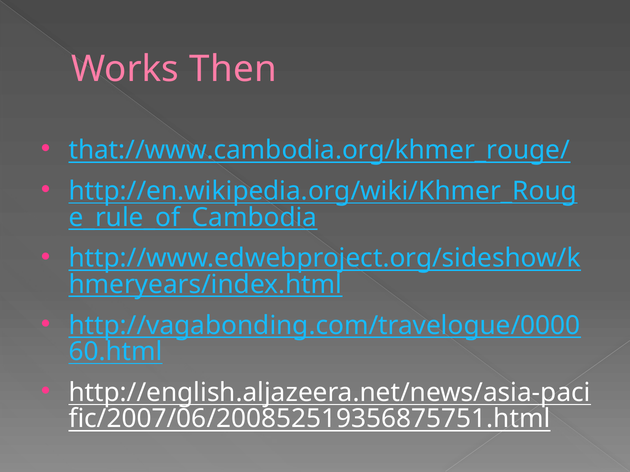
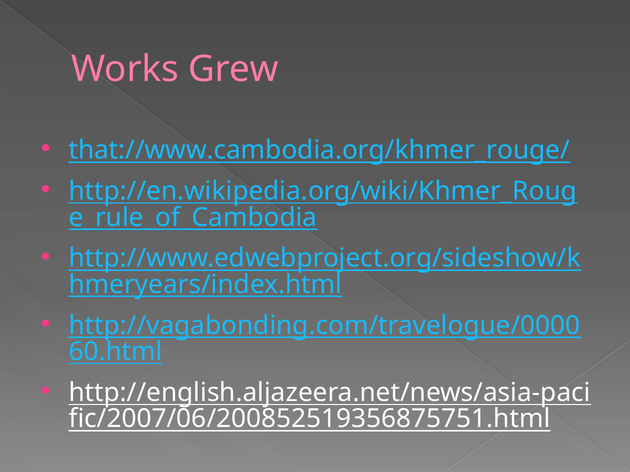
Then: Then -> Grew
